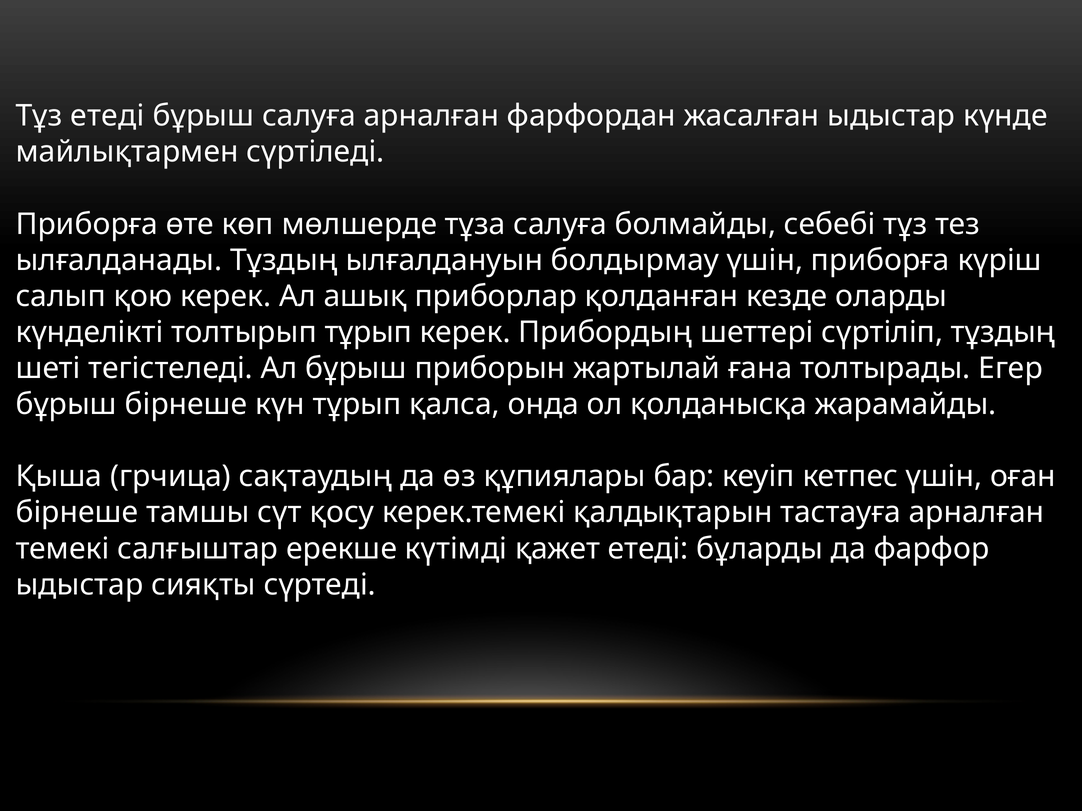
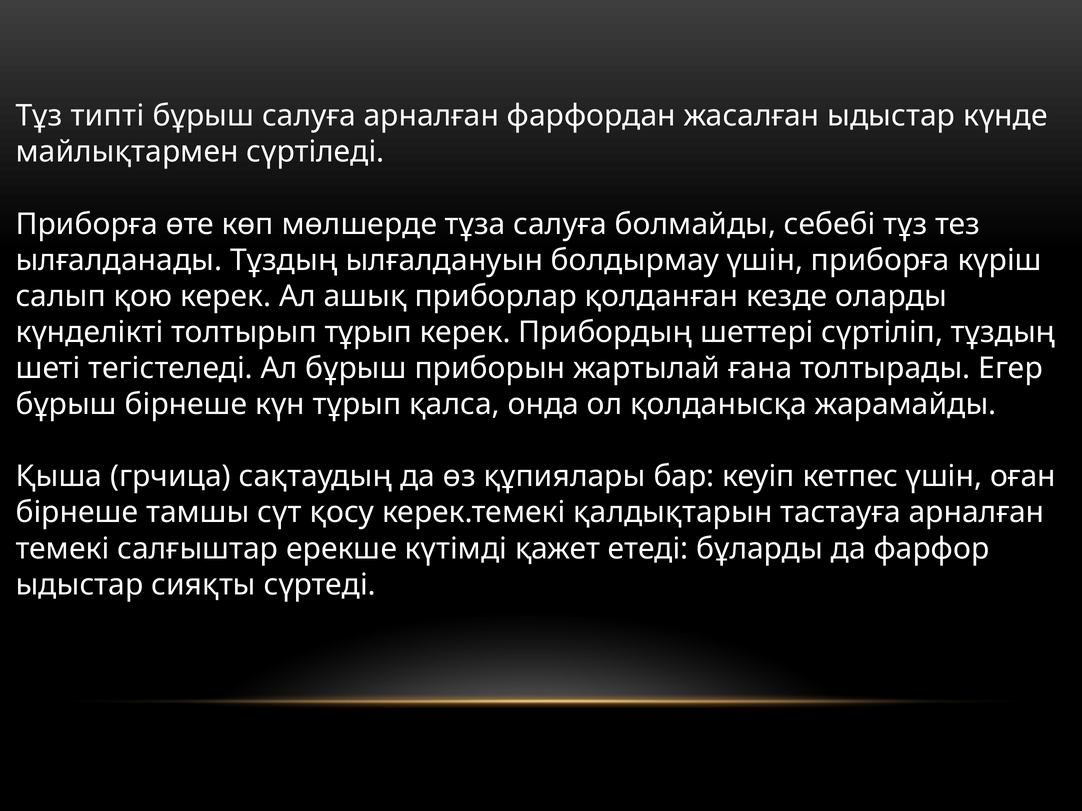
Тұз етеді: етеді -> типті
